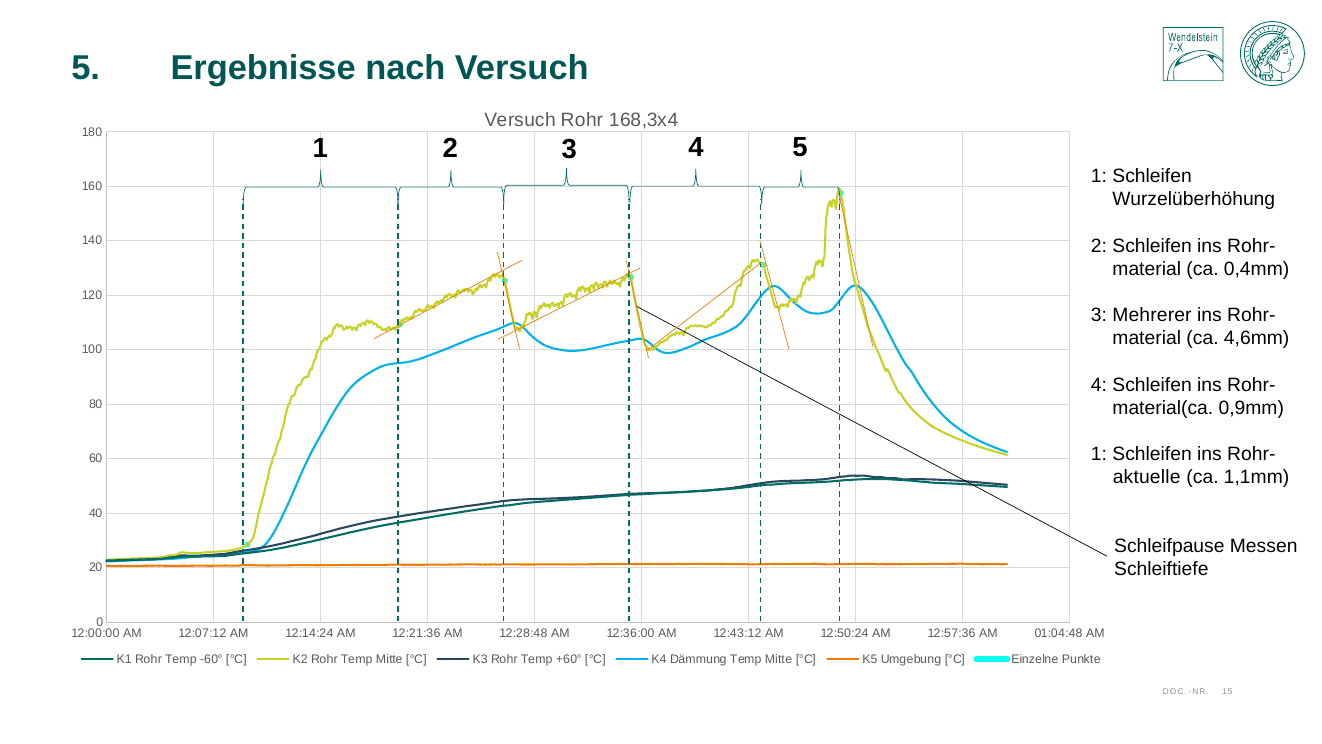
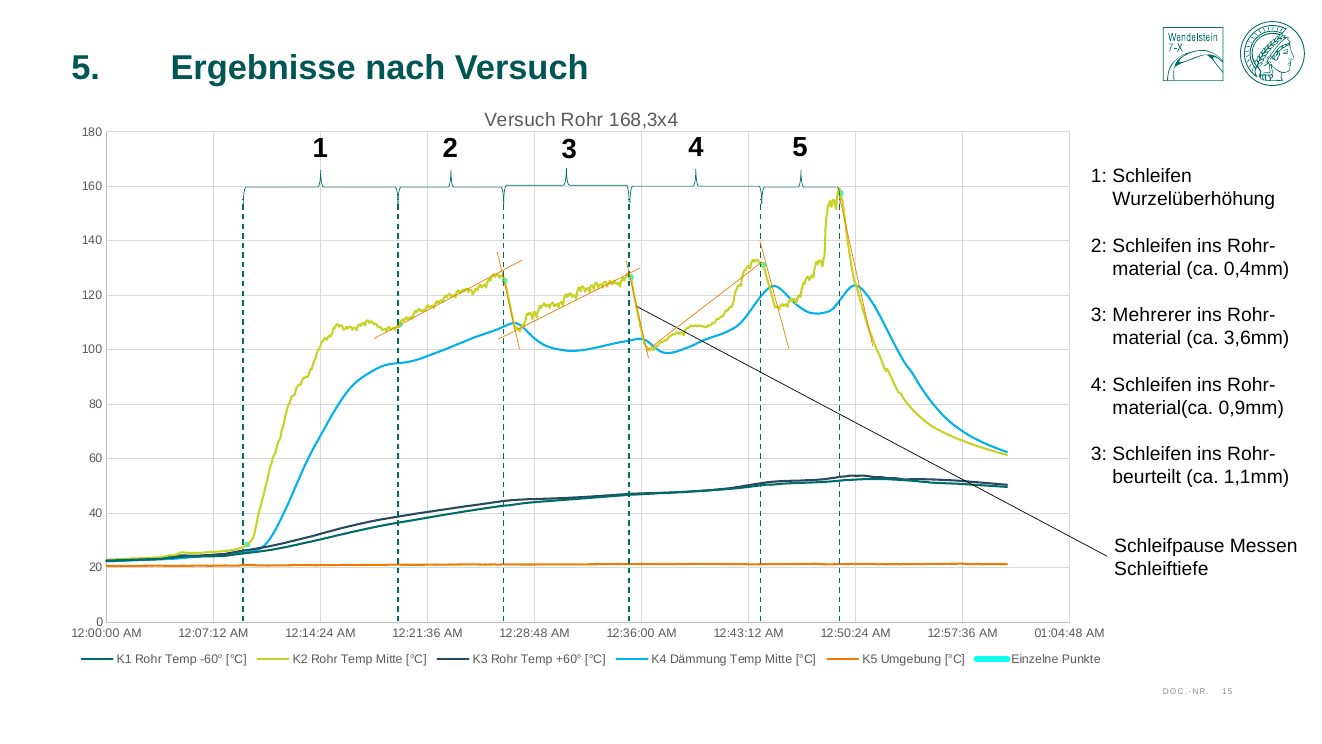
4,6mm: 4,6mm -> 3,6mm
1 at (1099, 454): 1 -> 3
aktuelle: aktuelle -> beurteilt
